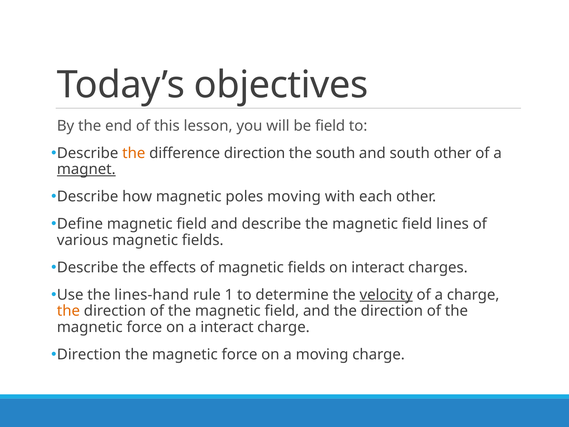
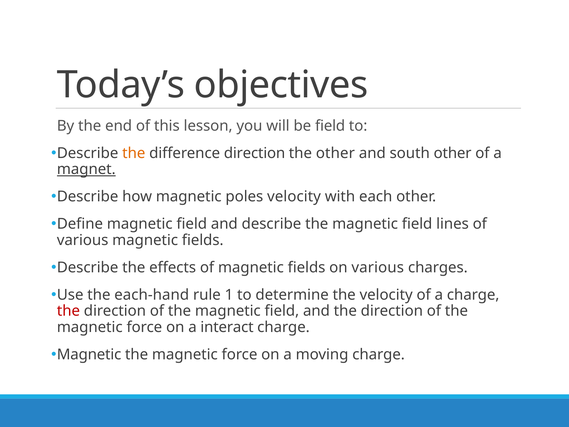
the south: south -> other
poles moving: moving -> velocity
on interact: interact -> various
lines-hand: lines-hand -> each-hand
velocity at (386, 295) underline: present -> none
the at (68, 311) colour: orange -> red
Direction at (89, 354): Direction -> Magnetic
